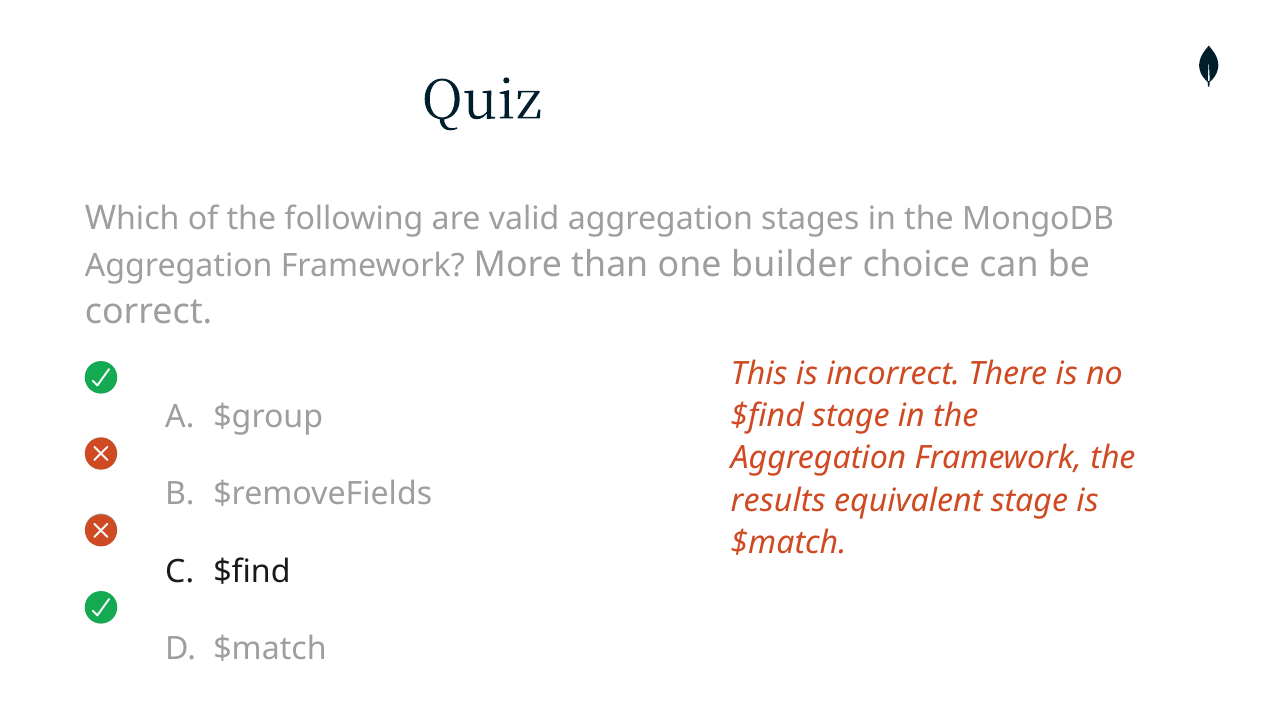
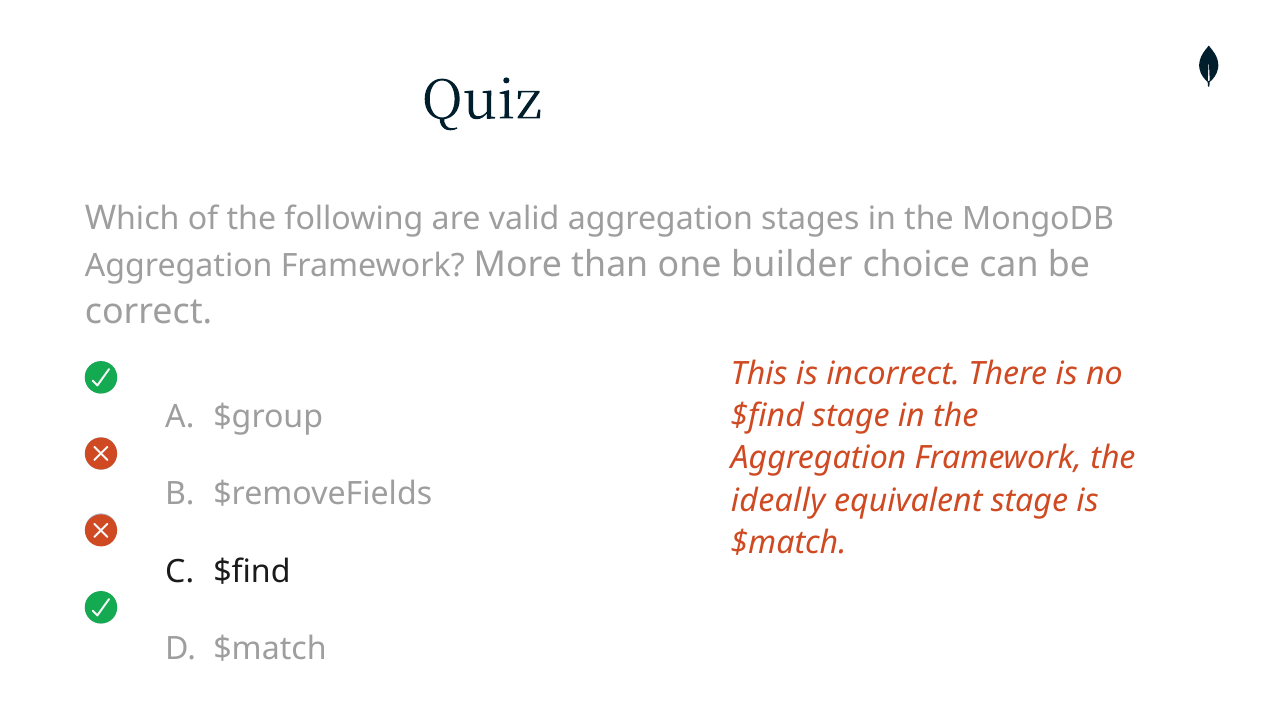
results: results -> ideally
